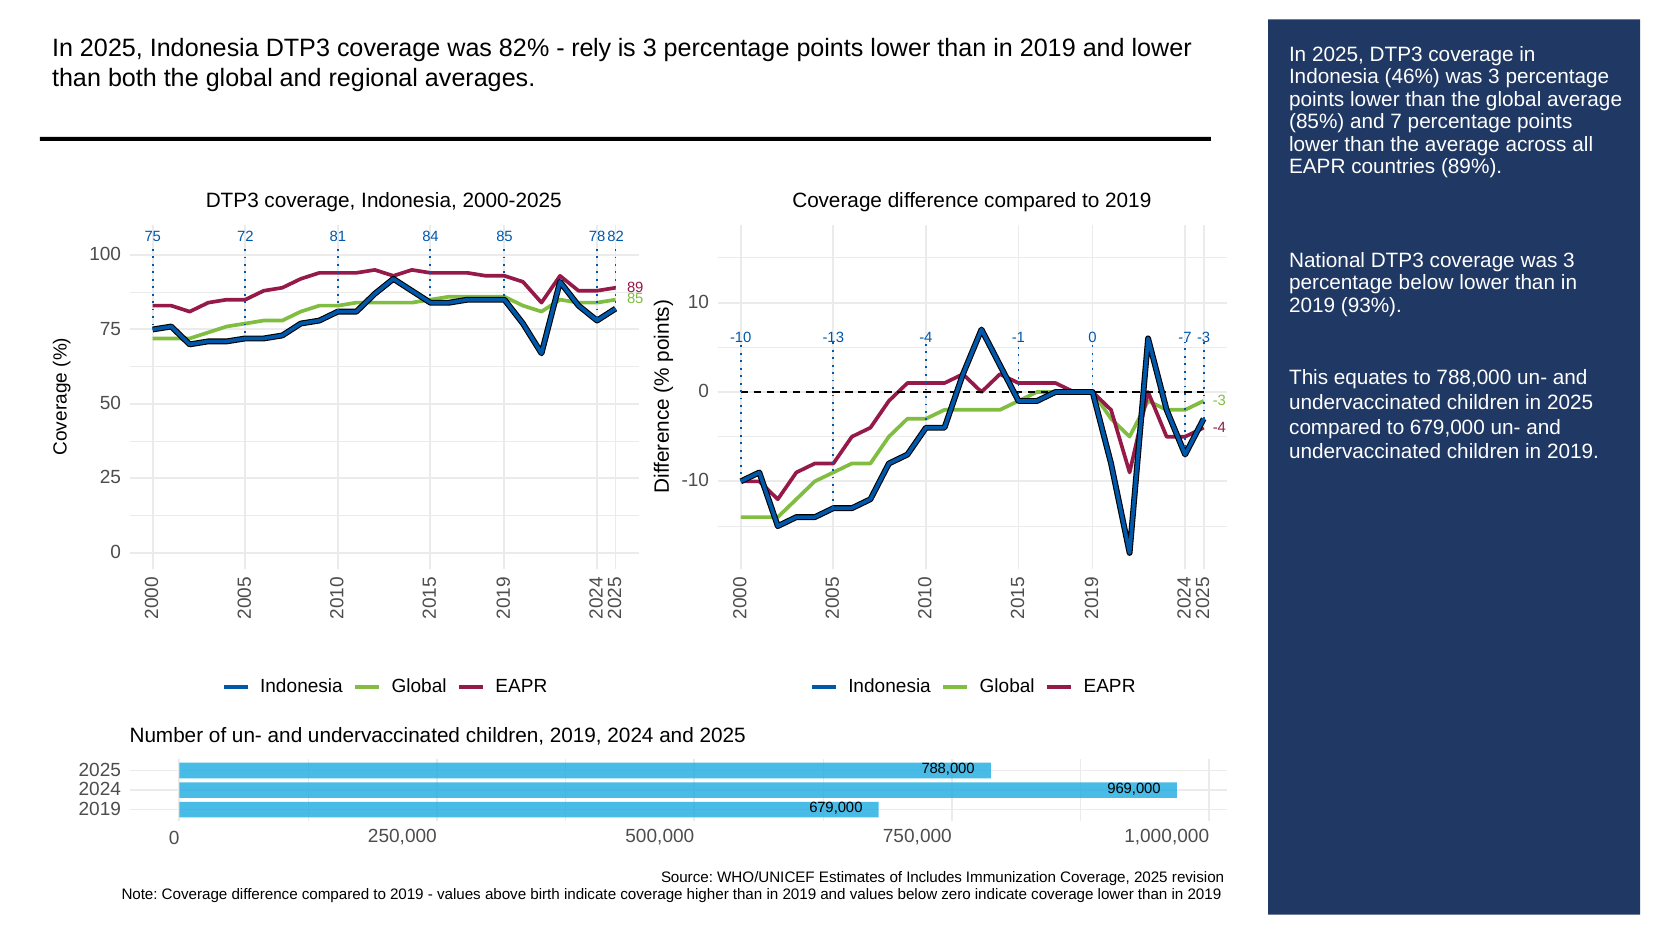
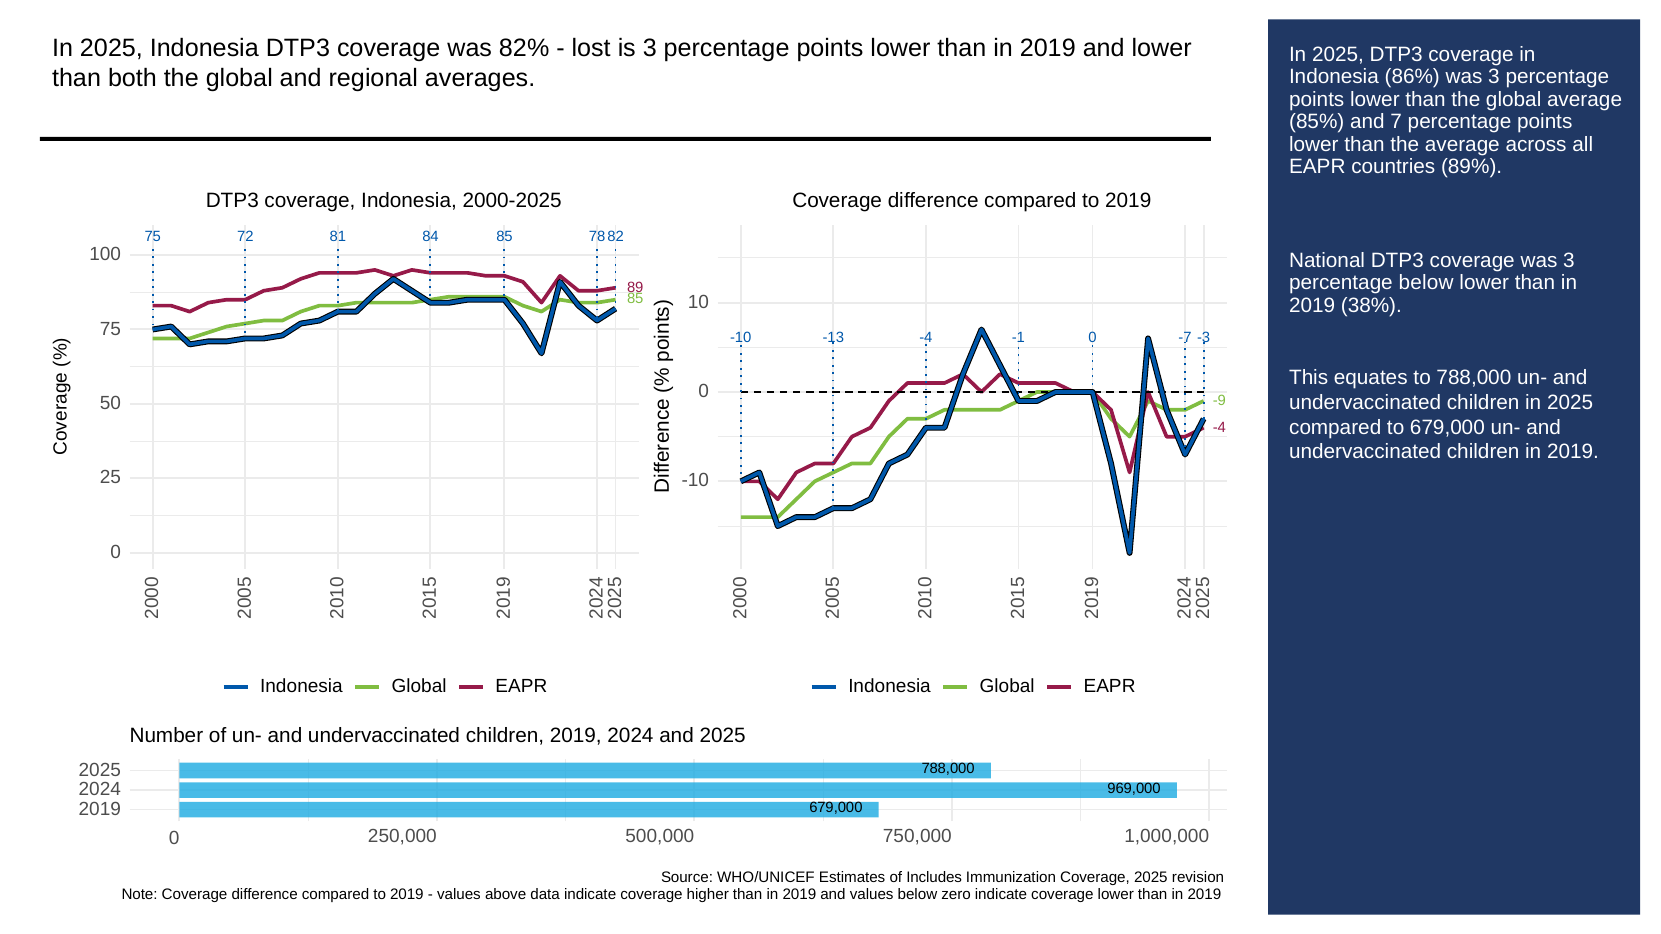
rely: rely -> lost
46%: 46% -> 86%
93%: 93% -> 38%
-3 at (1219, 401): -3 -> -9
birth: birth -> data
